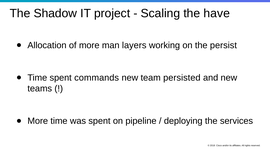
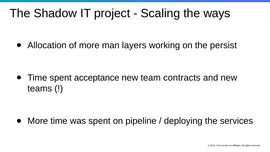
have: have -> ways
commands: commands -> acceptance
persisted: persisted -> contracts
